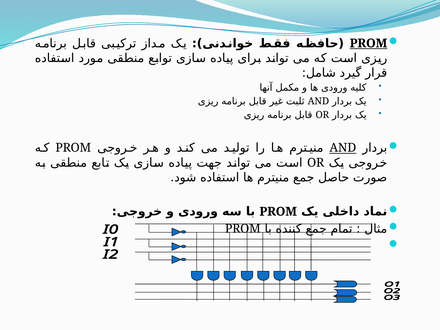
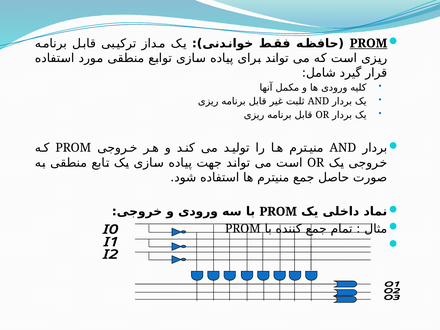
AND at (343, 148) underline: present -> none
